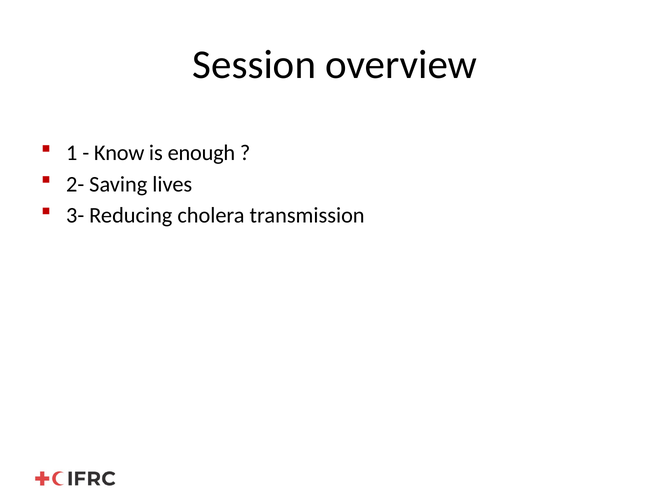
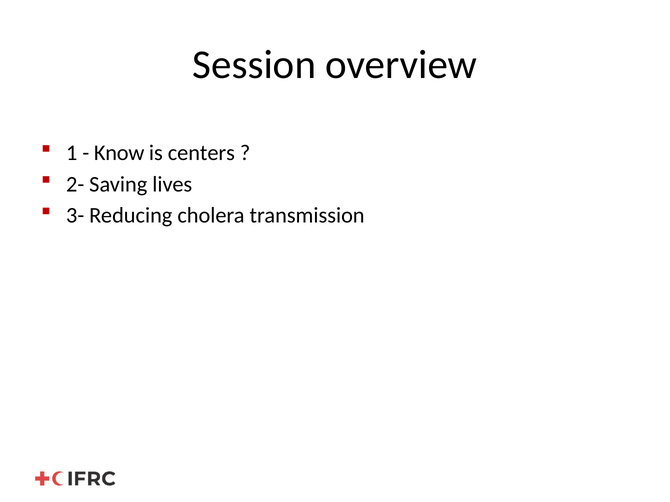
enough: enough -> centers
